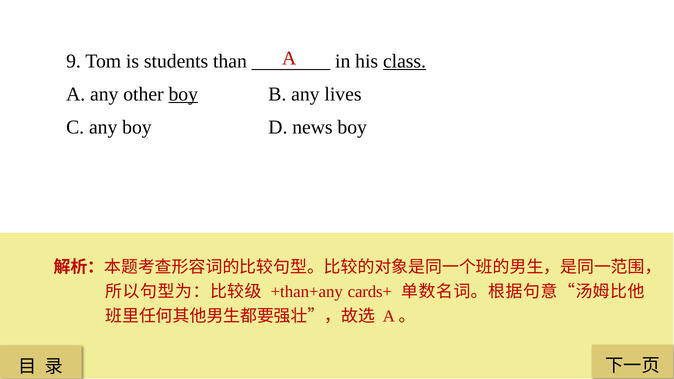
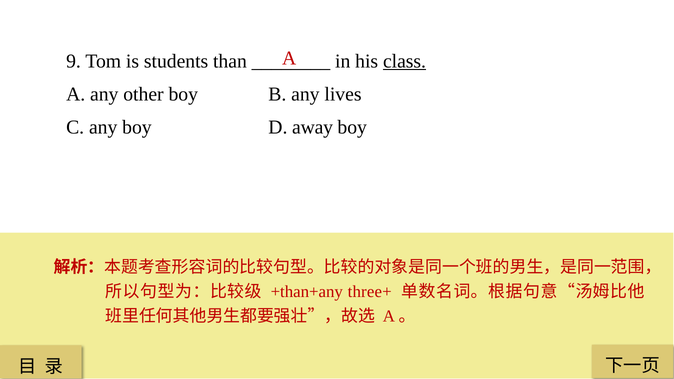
boy at (183, 94) underline: present -> none
news: news -> away
cards+: cards+ -> three+
